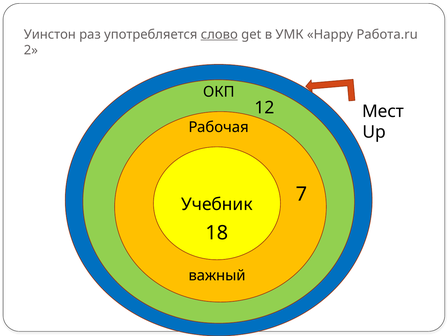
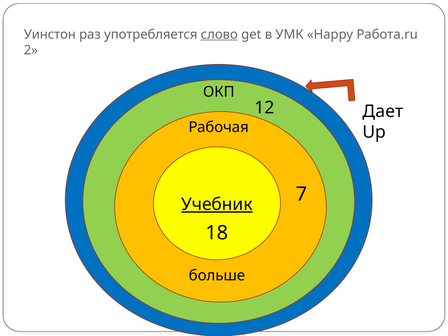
Мест: Мест -> Дает
Учебник underline: none -> present
важный: важный -> больше
